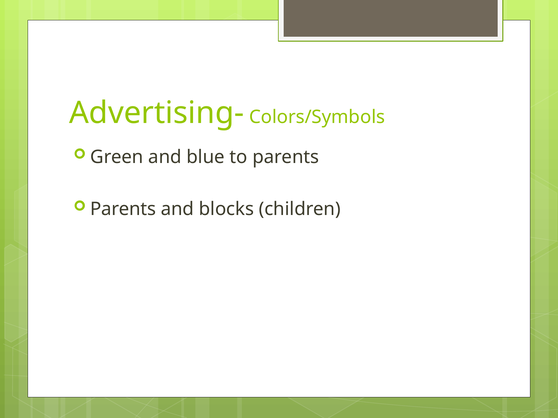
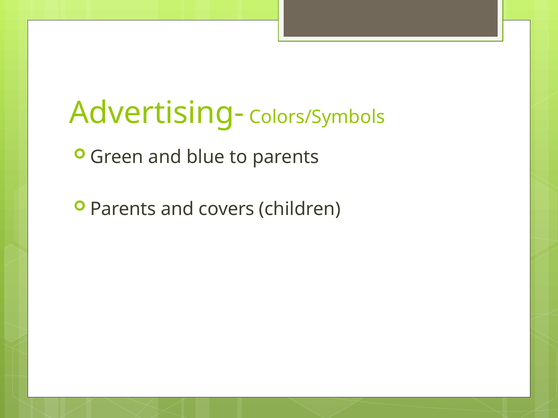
blocks: blocks -> covers
